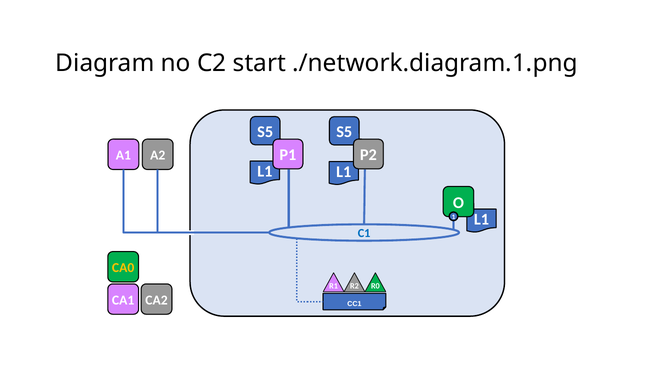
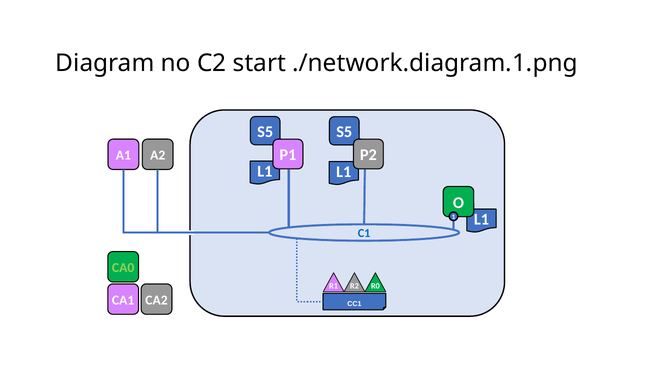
CA0 colour: yellow -> light green
